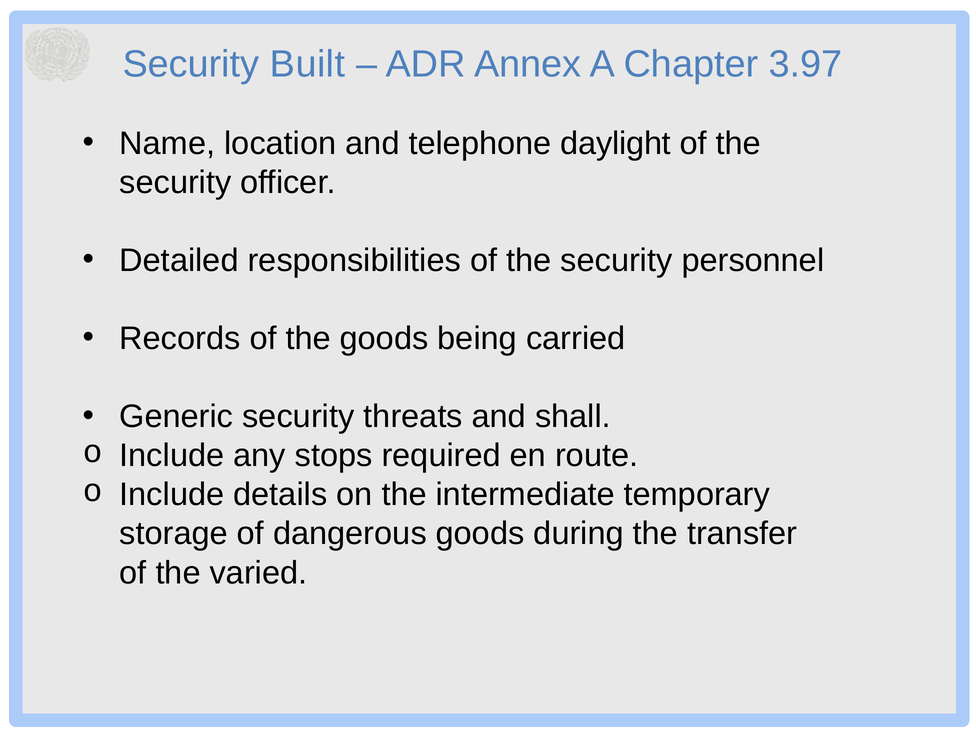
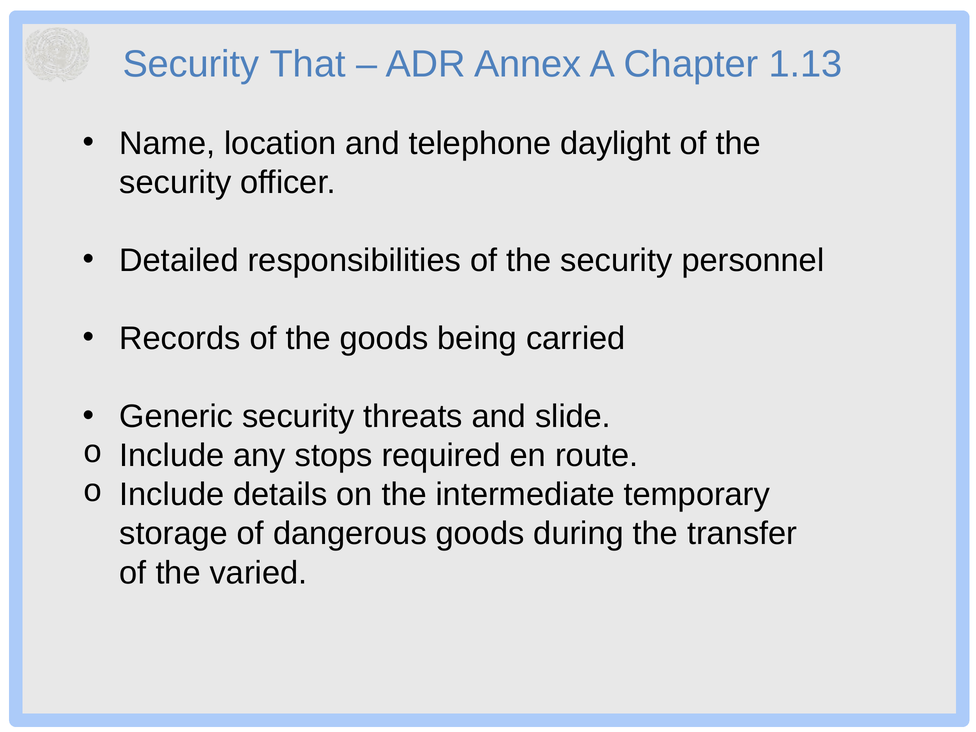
Built: Built -> That
3.97: 3.97 -> 1.13
shall: shall -> slide
